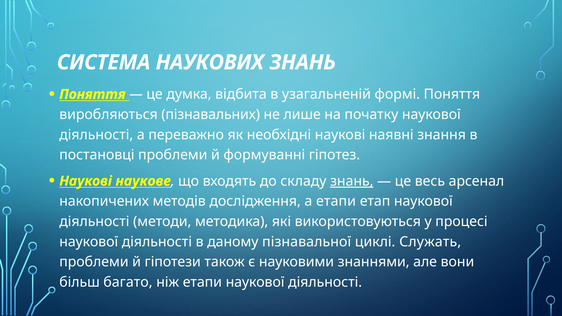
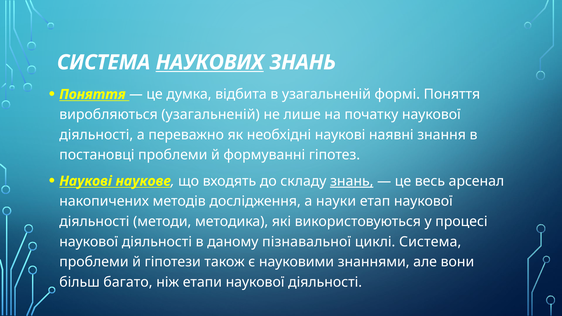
НАУКОВИХ underline: none -> present
виробляються пізнавальних: пізнавальних -> узагальненій
а етапи: етапи -> науки
циклі Служать: Служать -> Система
